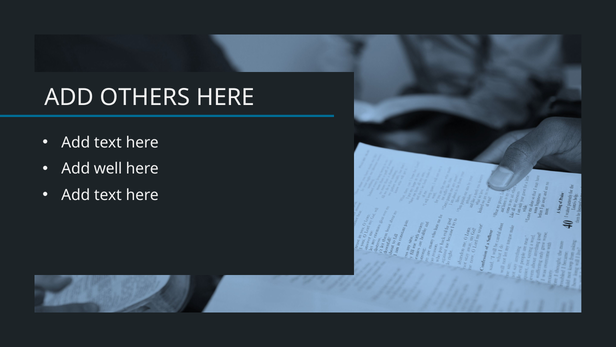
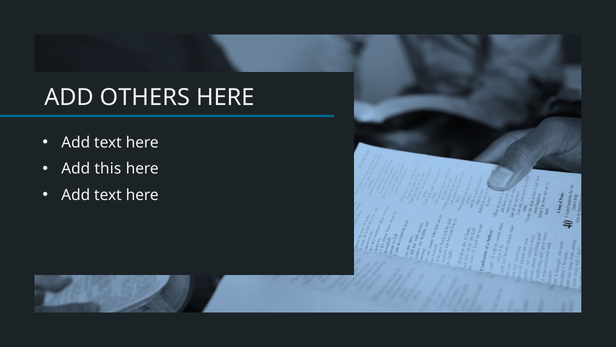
well: well -> this
